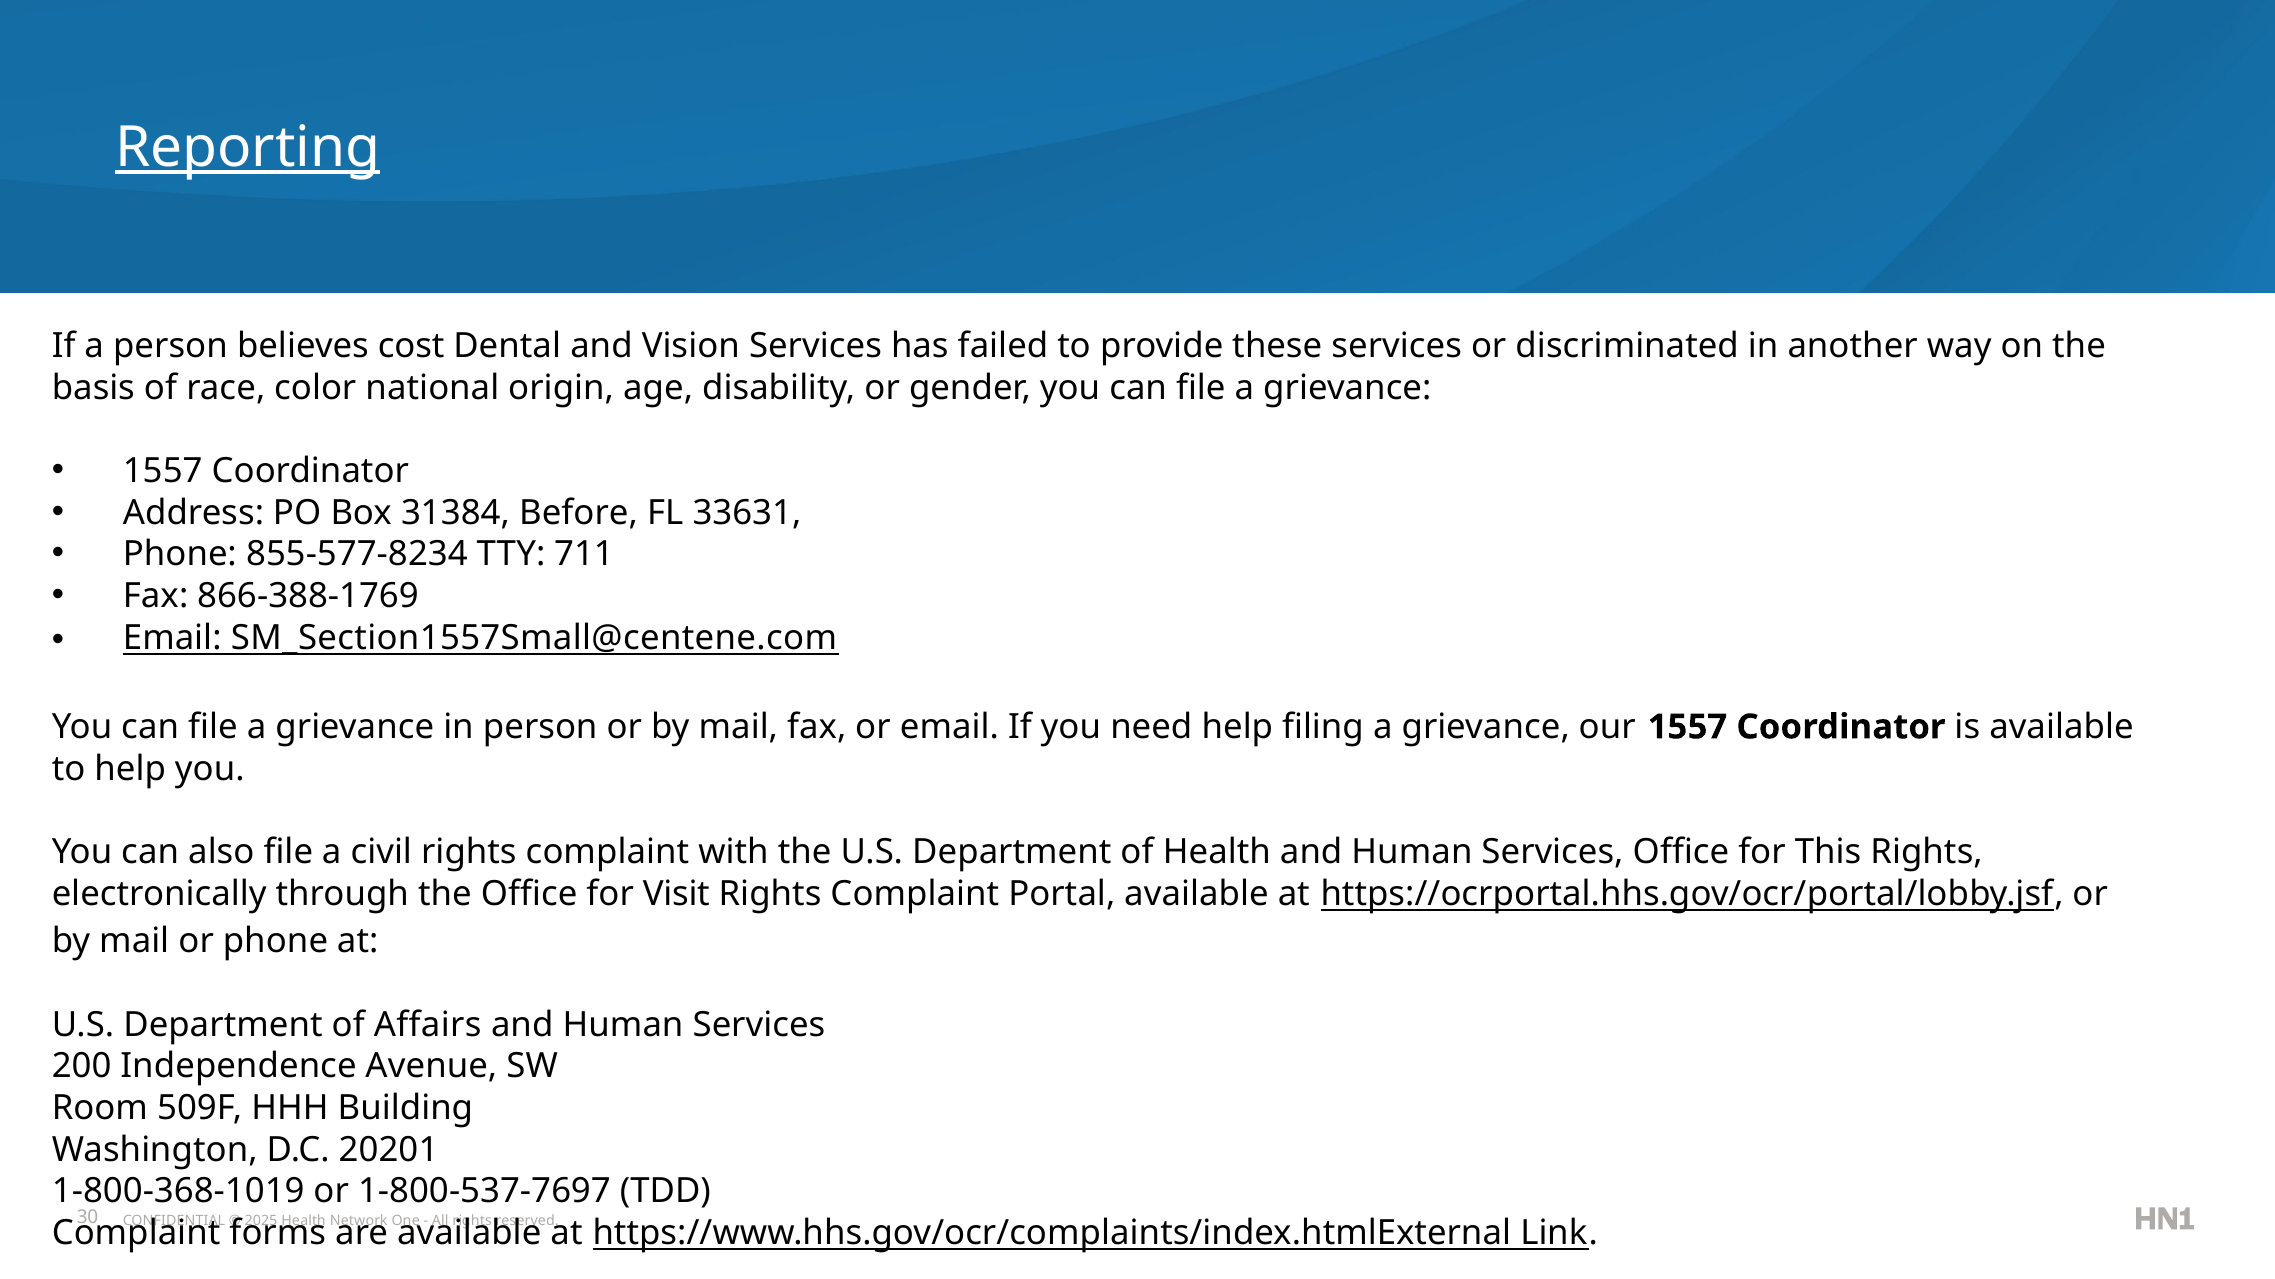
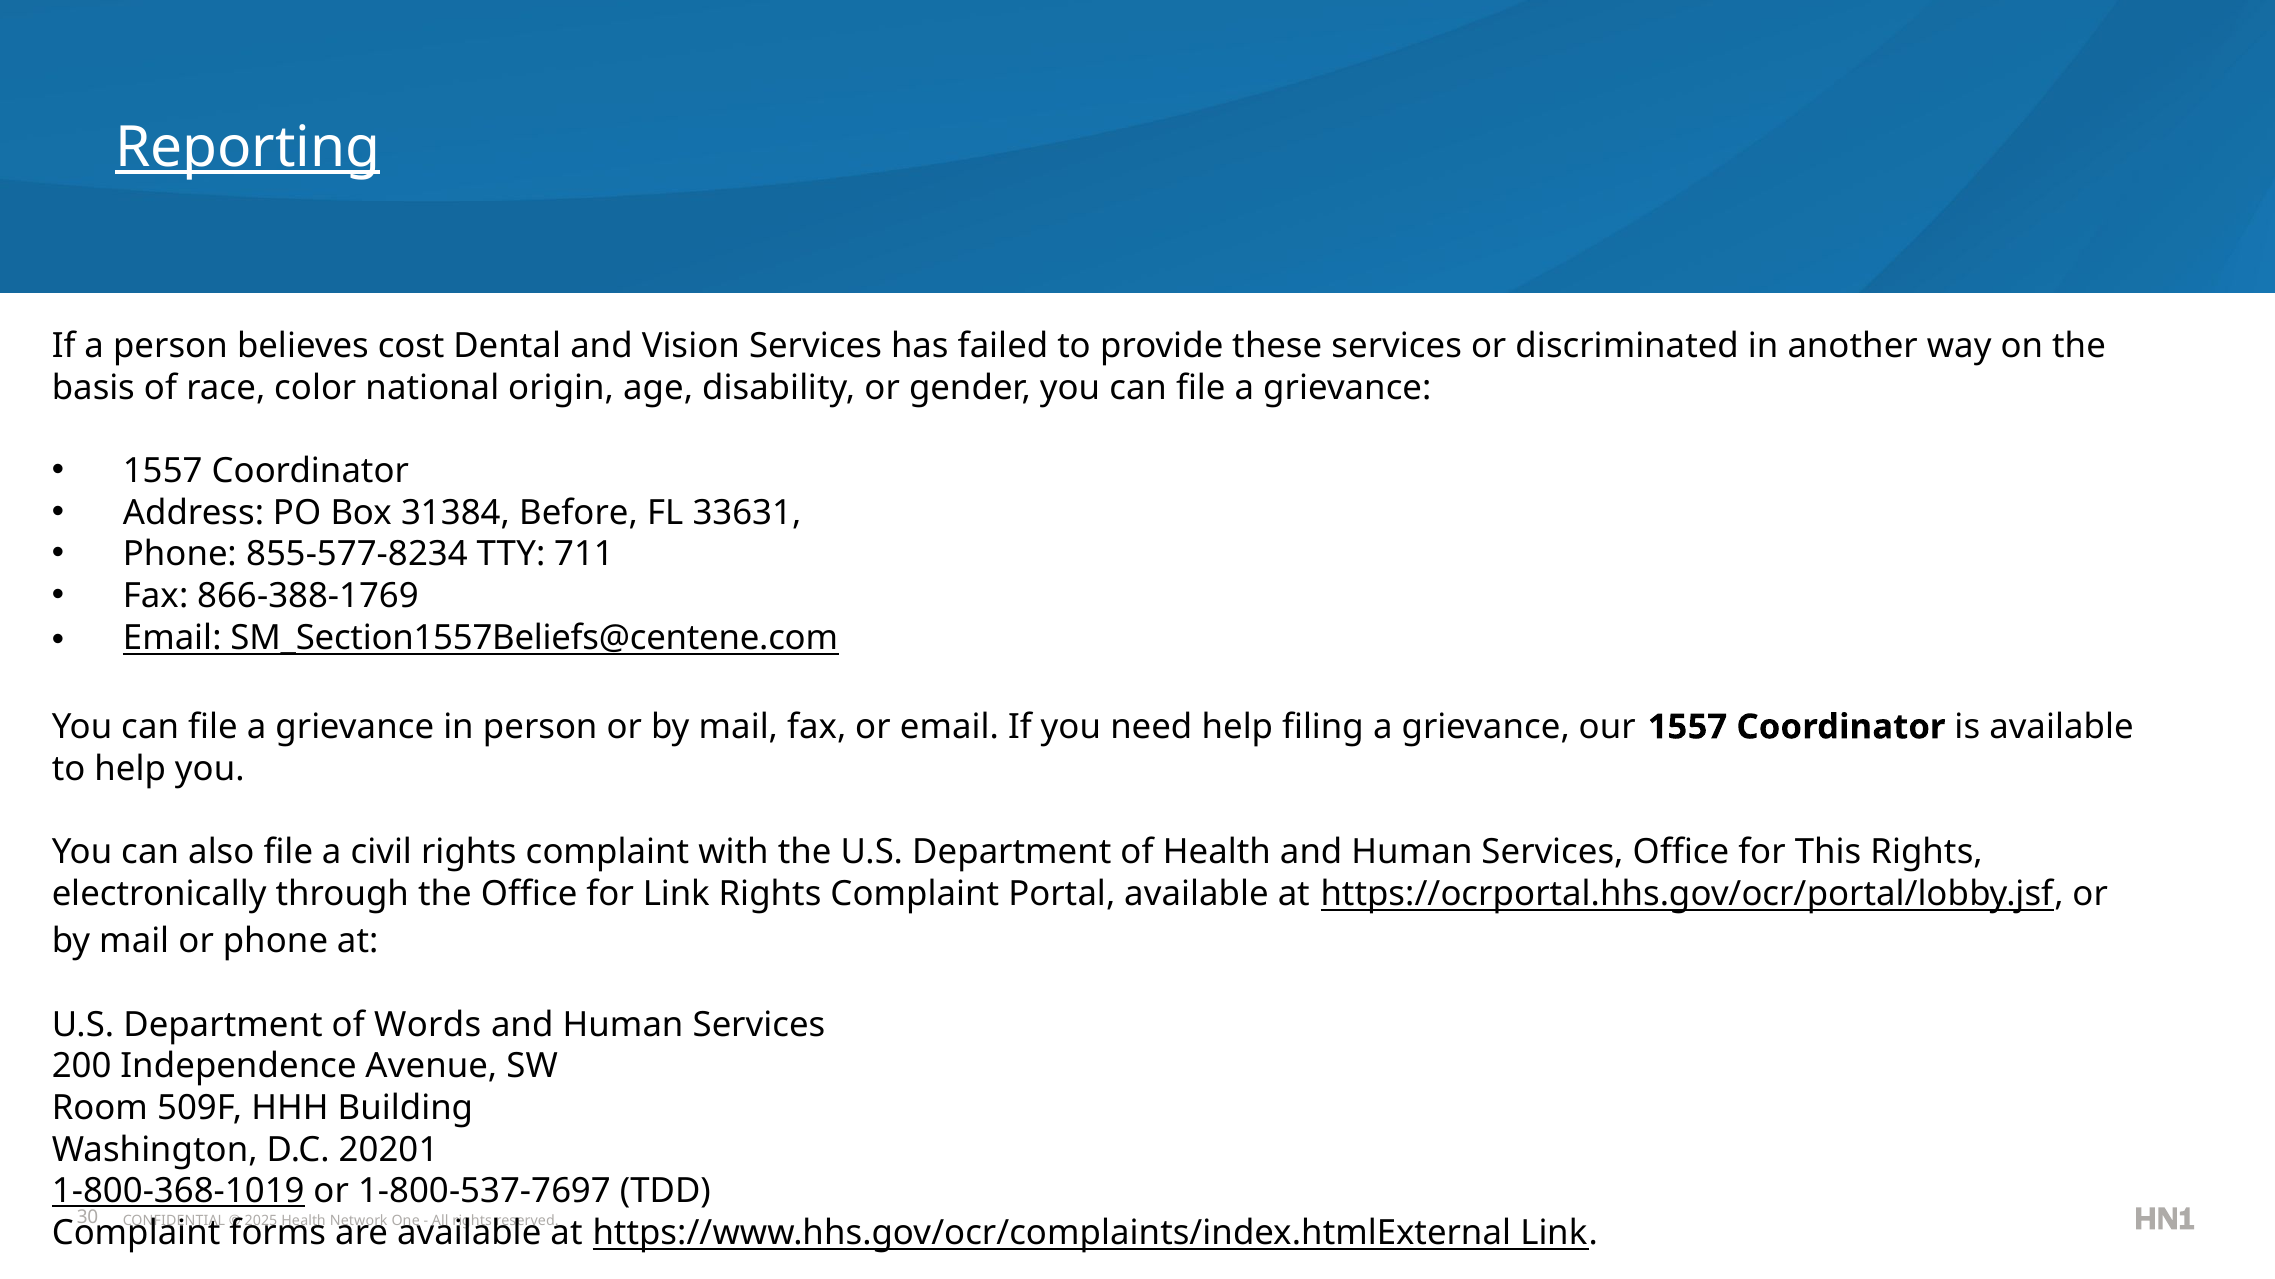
SM_Section1557Small@centene.com: SM_Section1557Small@centene.com -> SM_Section1557Beliefs@centene.com
for Visit: Visit -> Link
Affairs: Affairs -> Words
1-800-368-1019 underline: none -> present
